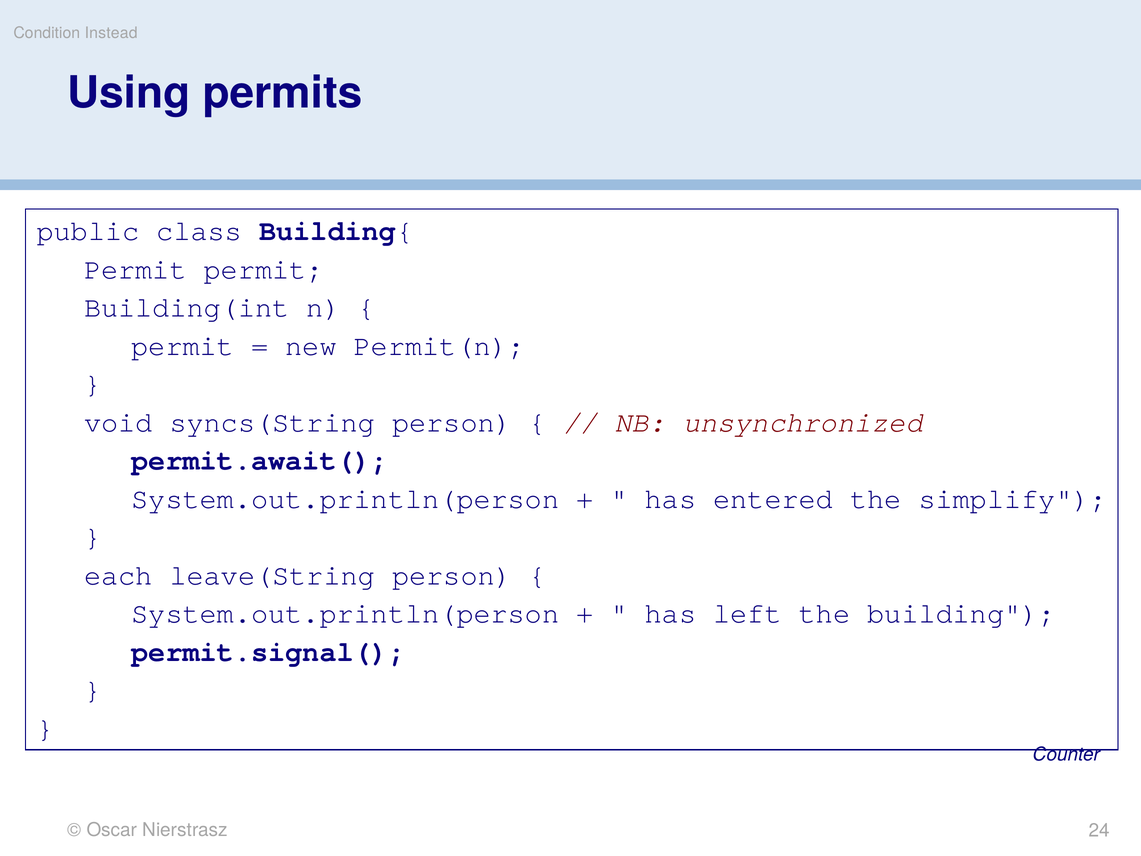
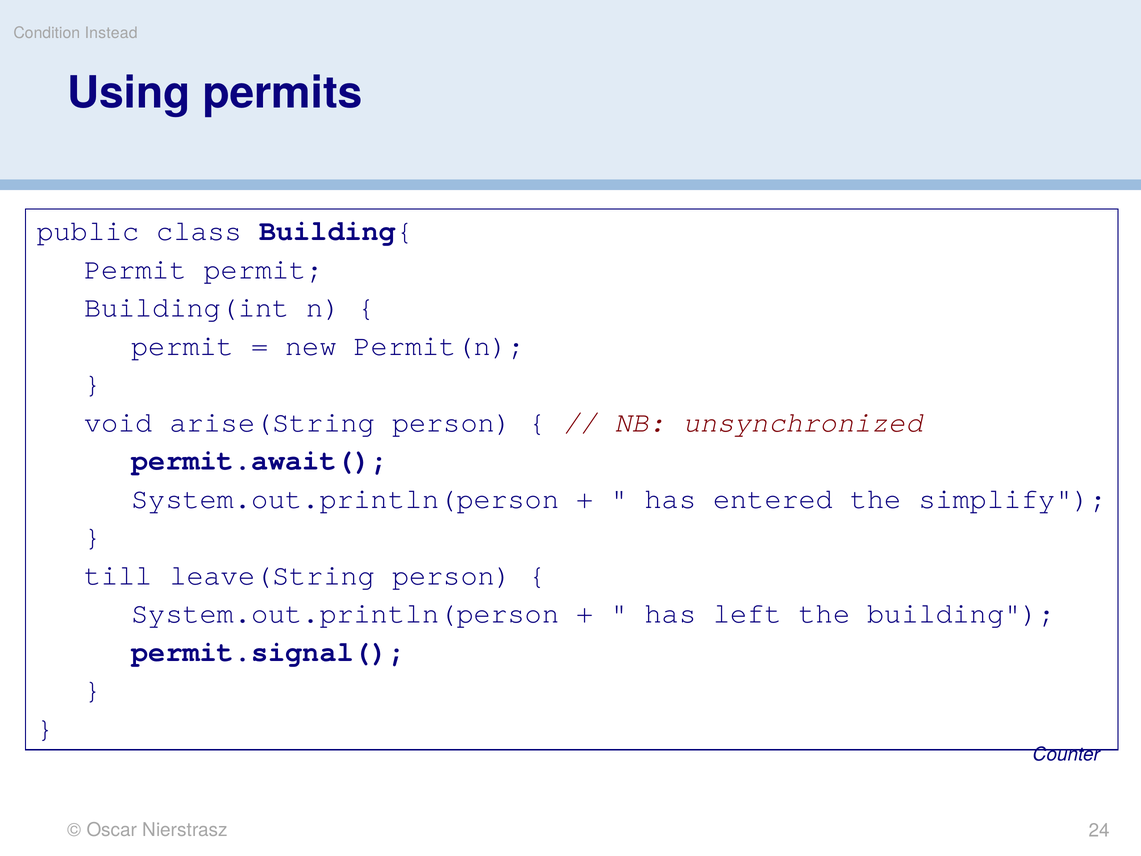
syncs(String: syncs(String -> arise(String
each: each -> till
